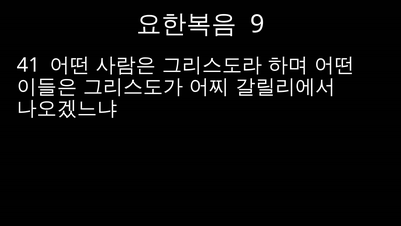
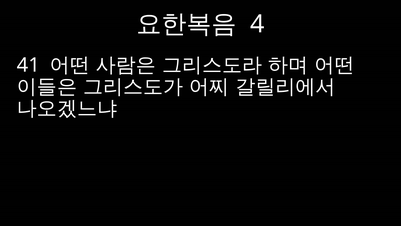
9: 9 -> 4
